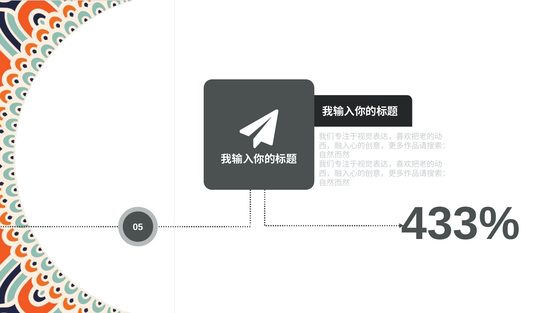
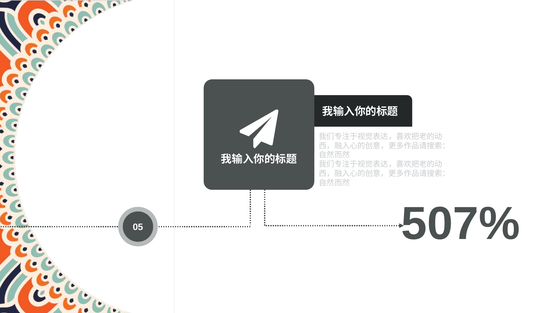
433%: 433% -> 507%
